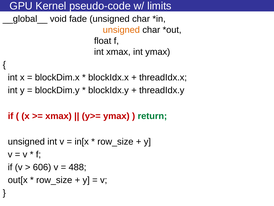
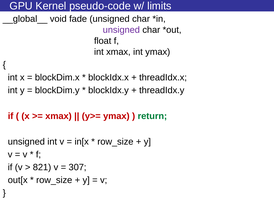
unsigned at (121, 30) colour: orange -> purple
606: 606 -> 821
488: 488 -> 307
